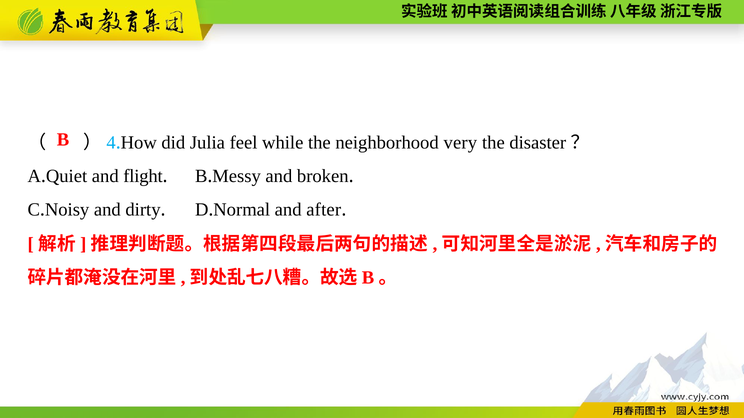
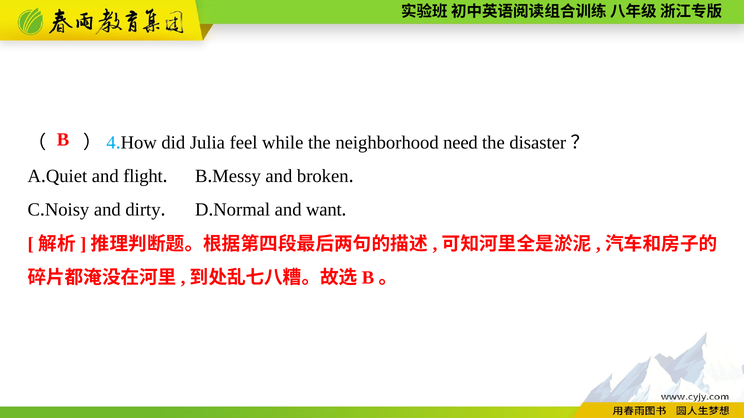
very: very -> need
after: after -> want
